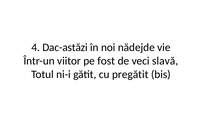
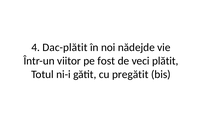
Dac-astăzi: Dac-astăzi -> Dac-plătit
slavă: slavă -> plătit
